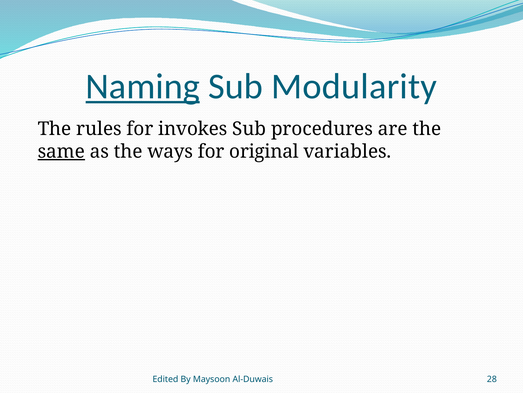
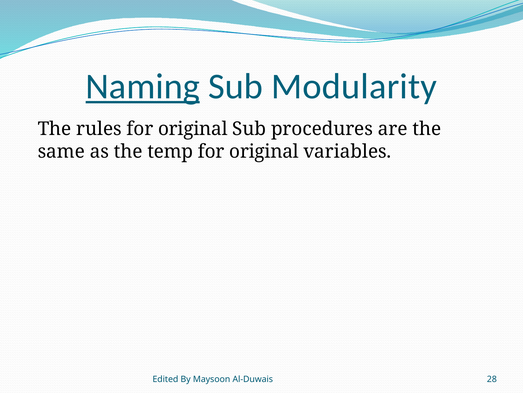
rules for invokes: invokes -> original
same underline: present -> none
ways: ways -> temp
